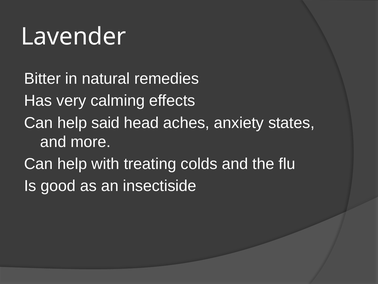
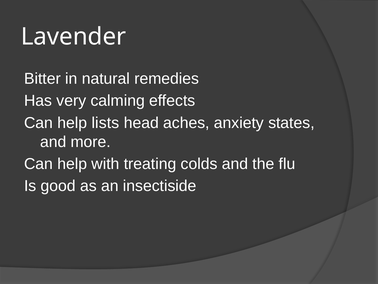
said: said -> lists
